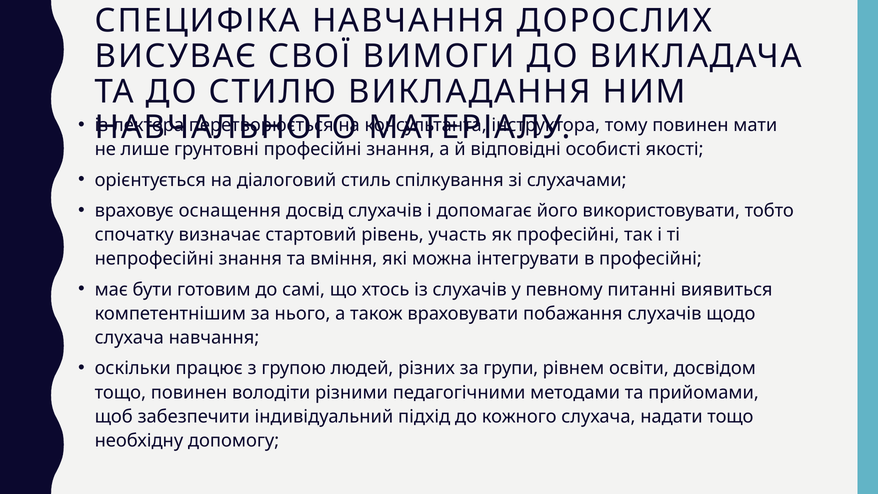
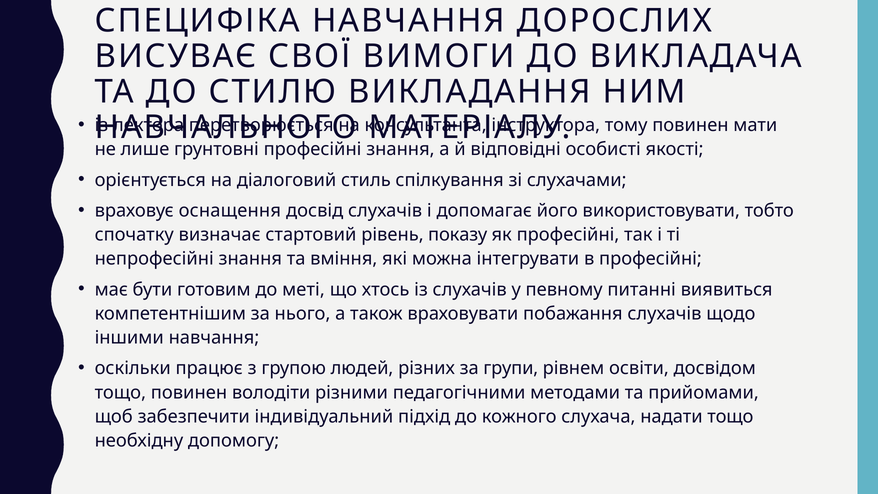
участь: участь -> показу
самі: самі -> меті
слухача at (129, 338): слухача -> іншими
